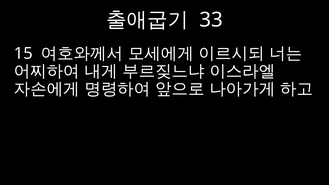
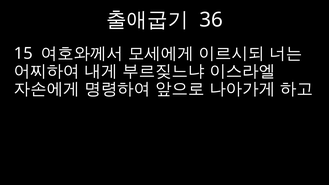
33: 33 -> 36
